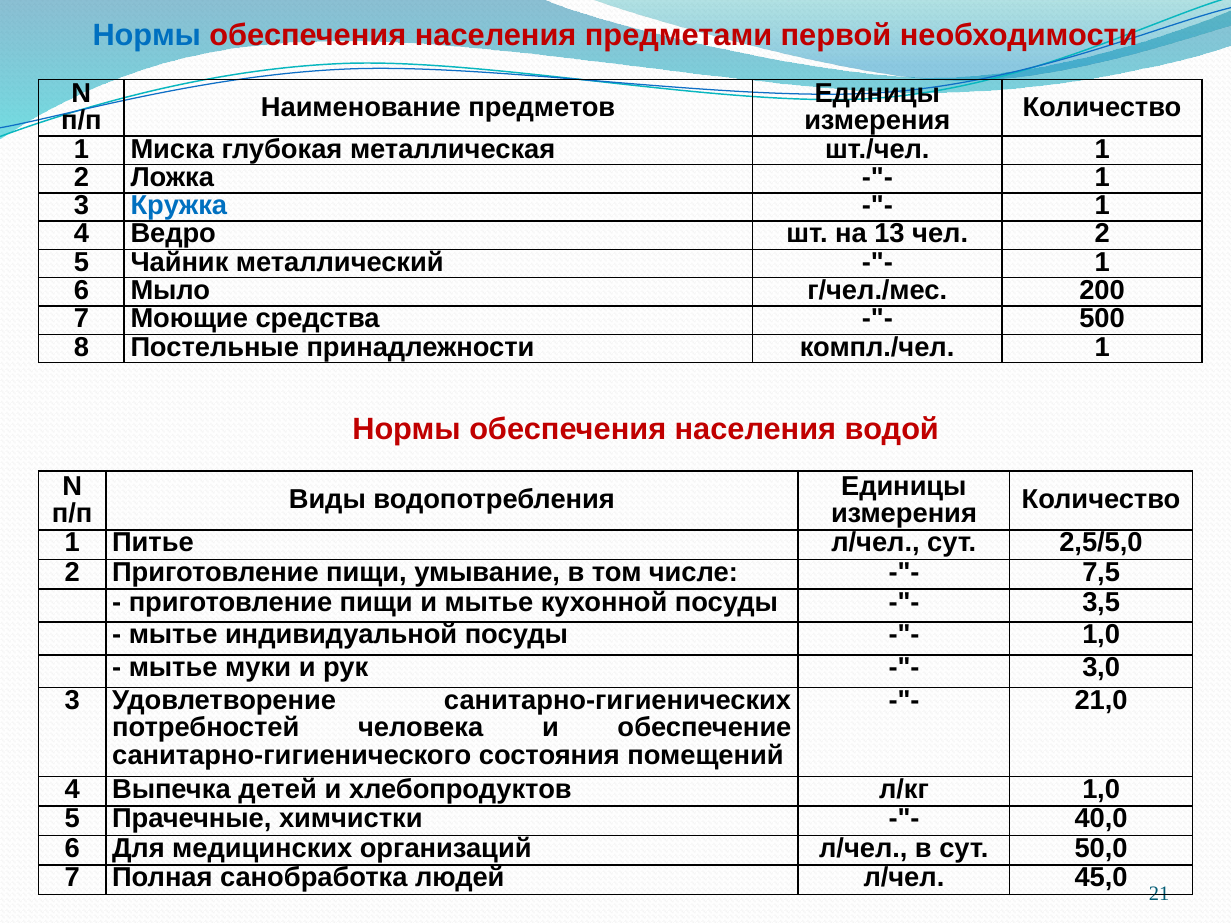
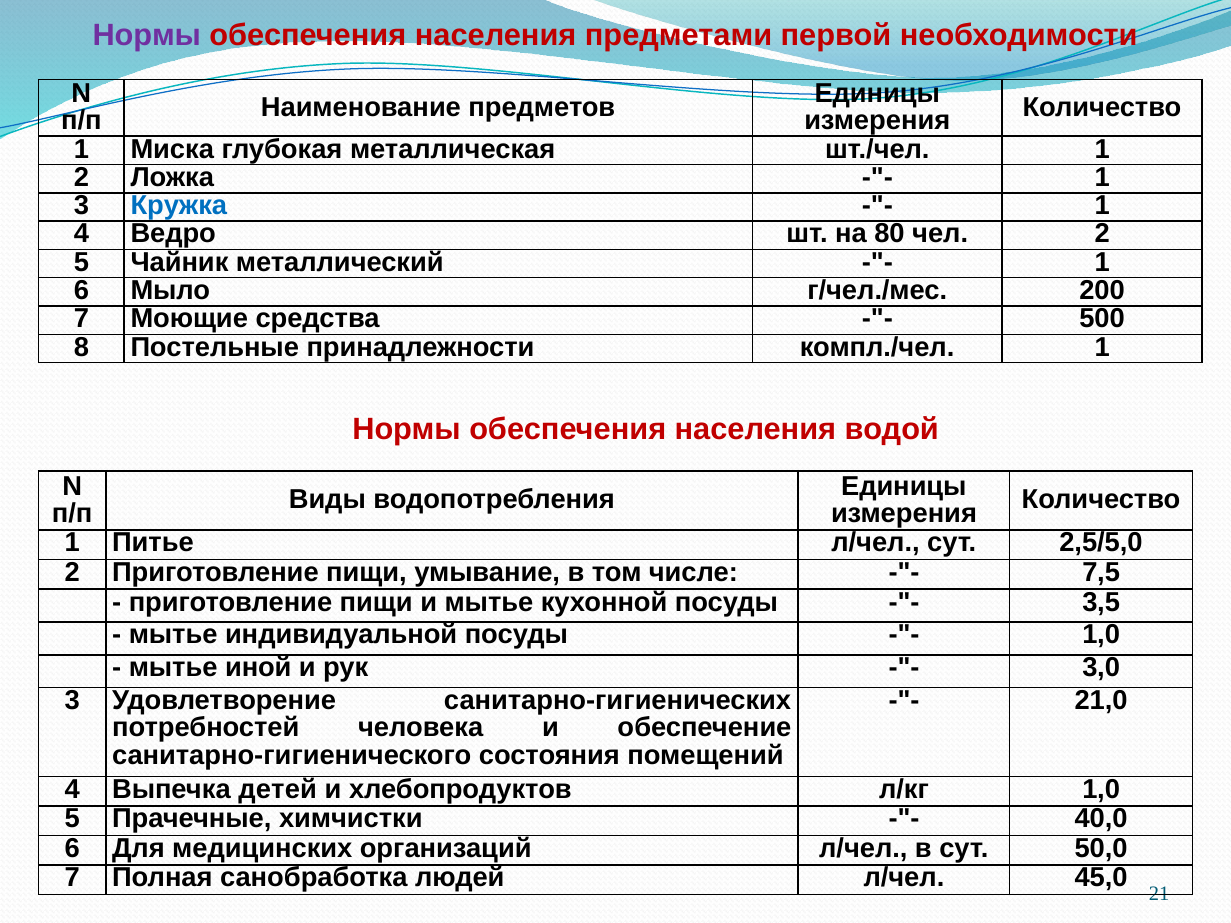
Нормы at (147, 35) colour: blue -> purple
13: 13 -> 80
муки: муки -> иной
